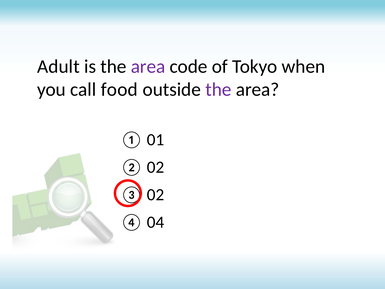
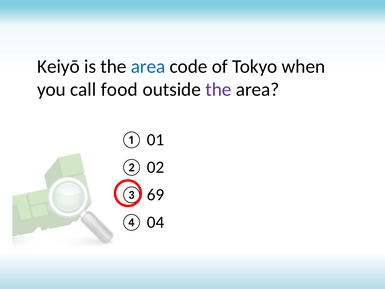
Adult: Adult -> Keiyō
area at (148, 66) colour: purple -> blue
02 at (156, 195): 02 -> 69
